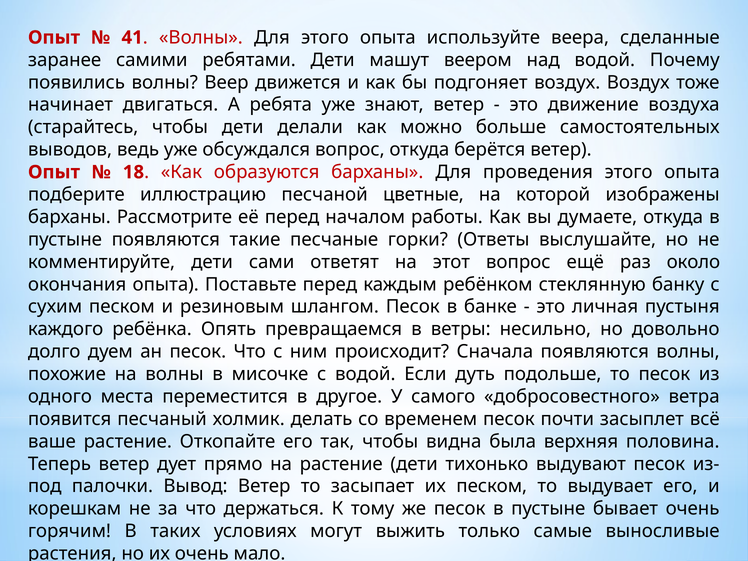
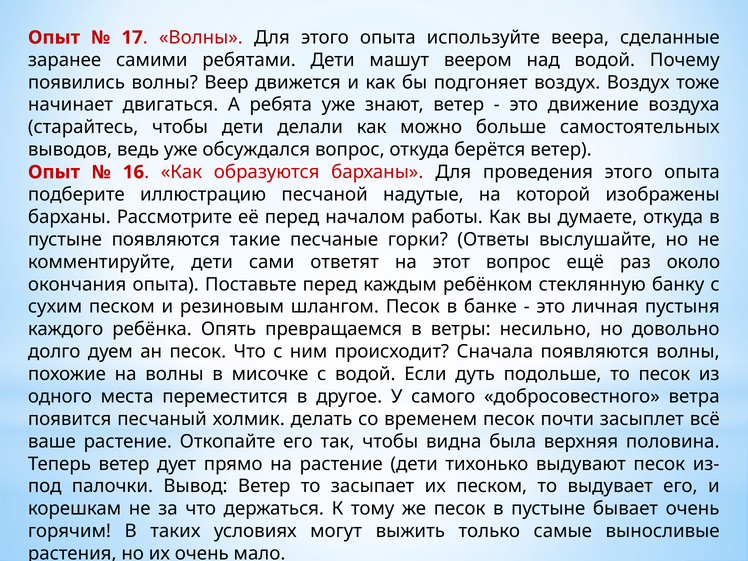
41: 41 -> 17
18: 18 -> 16
цветные: цветные -> надутые
